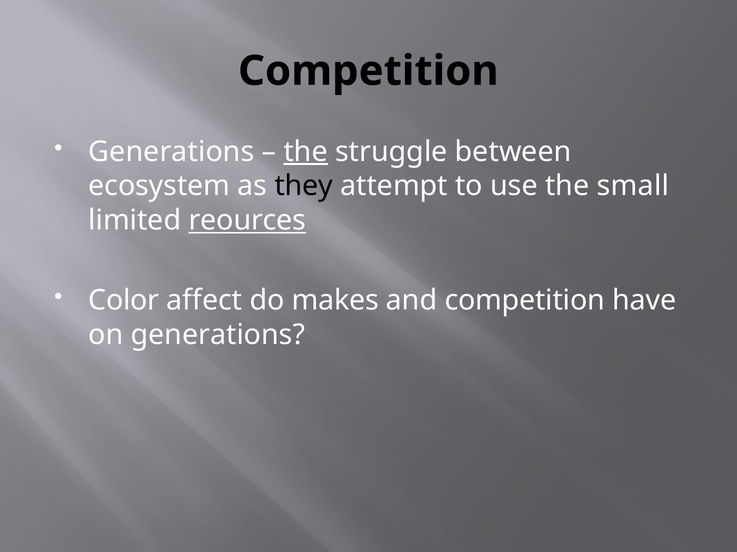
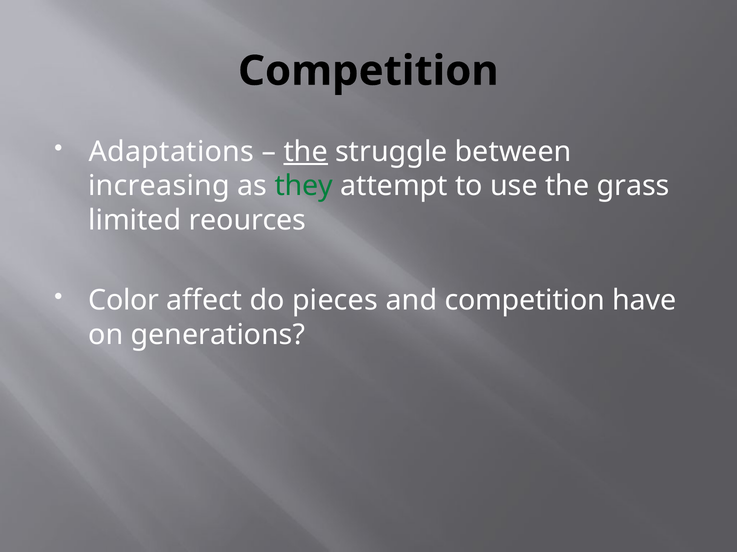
Generations at (171, 152): Generations -> Adaptations
ecosystem: ecosystem -> increasing
they colour: black -> green
small: small -> grass
reources underline: present -> none
makes: makes -> pieces
